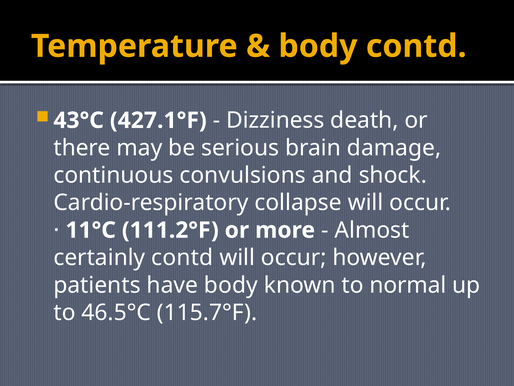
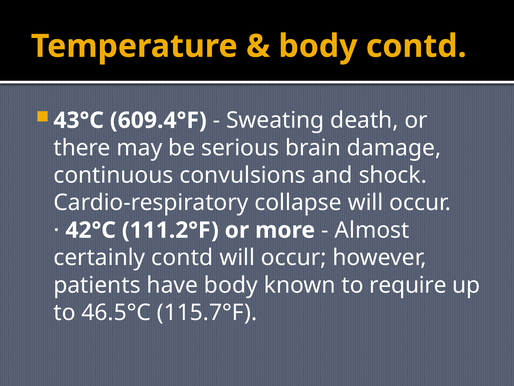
427.1°F: 427.1°F -> 609.4°F
Dizziness: Dizziness -> Sweating
11°C: 11°C -> 42°C
normal: normal -> require
